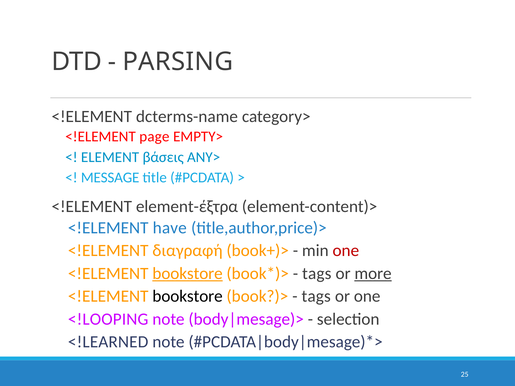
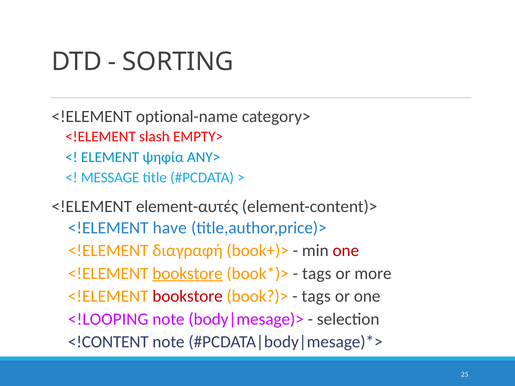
PARSING: PARSING -> SORTING
dcterms-name: dcterms-name -> optional-name
page: page -> slash
βάσεις: βάσεις -> ψηφία
element-έξτρα: element-έξτρα -> element-αυτές
more underline: present -> none
bookstore at (188, 296) colour: black -> red
<!LEARNED: <!LEARNED -> <!CONTENT
